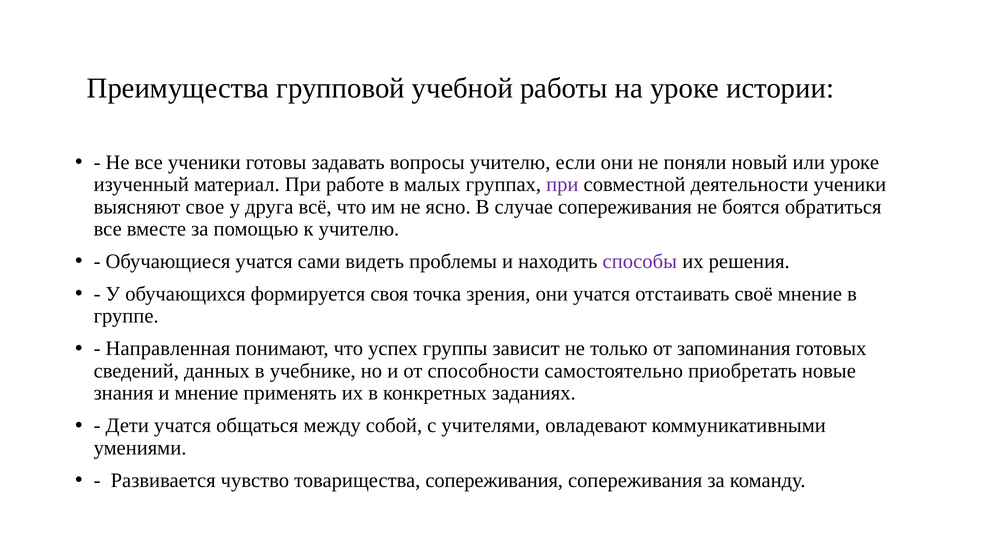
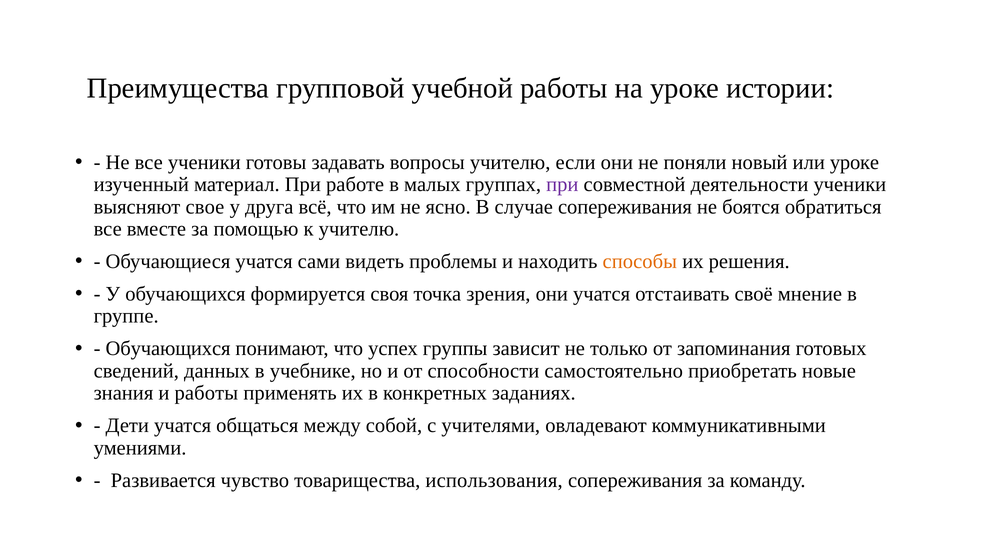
способы colour: purple -> orange
Направленная at (168, 348): Направленная -> Обучающихся
и мнение: мнение -> работы
товарищества сопереживания: сопереживания -> использования
